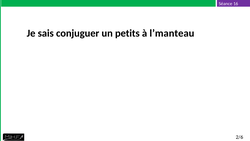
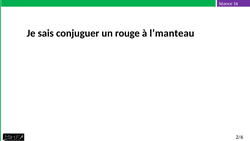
petits: petits -> rouge
